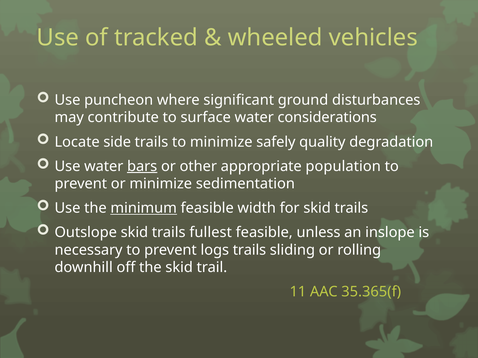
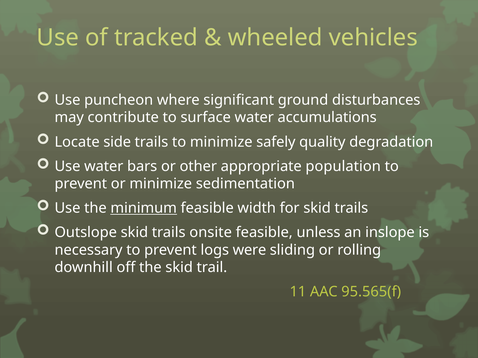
considerations: considerations -> accumulations
bars underline: present -> none
fullest: fullest -> onsite
logs trails: trails -> were
35.365(f: 35.365(f -> 95.565(f
